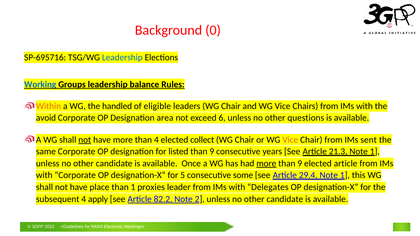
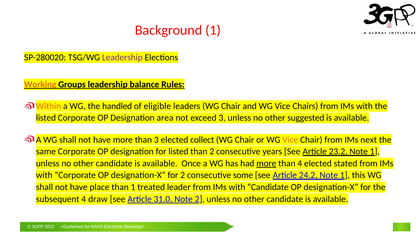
Background 0: 0 -> 1
SP-695716: SP-695716 -> SP-280020
Leadership at (122, 57) colour: blue -> purple
Working colour: blue -> orange
avoid at (46, 118): avoid -> listed
exceed 6: 6 -> 3
questions: questions -> suggested
not at (85, 140) underline: present -> none
than 4: 4 -> 3
sent: sent -> next
9 at (212, 152): 9 -> 2
21.3: 21.3 -> 23.2
9 at (300, 164): 9 -> 4
elected article: article -> stated
for 5: 5 -> 2
29.4: 29.4 -> 24.2
proxies: proxies -> treated
with Delegates: Delegates -> Candidate
apply: apply -> draw
82.2: 82.2 -> 31.0
